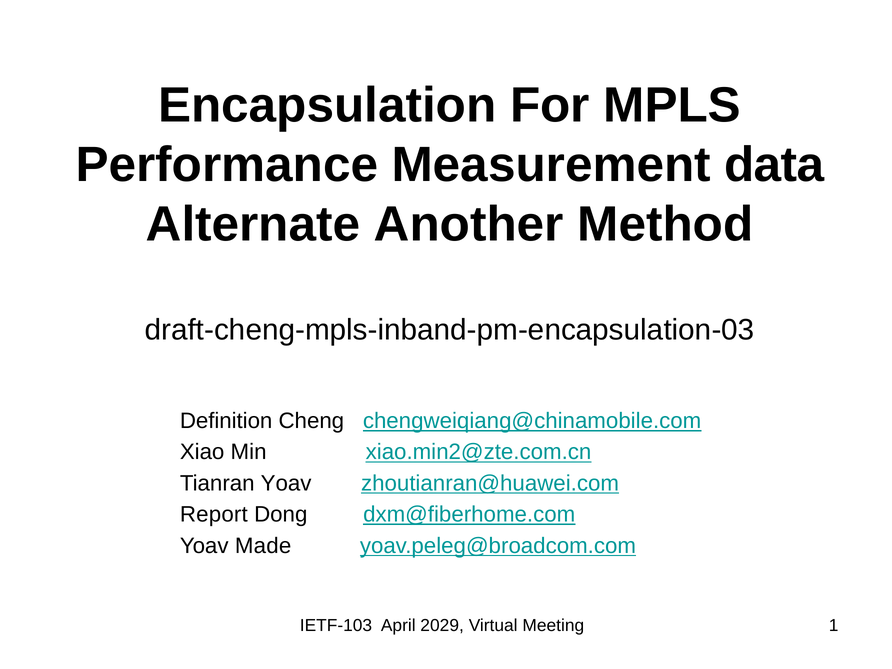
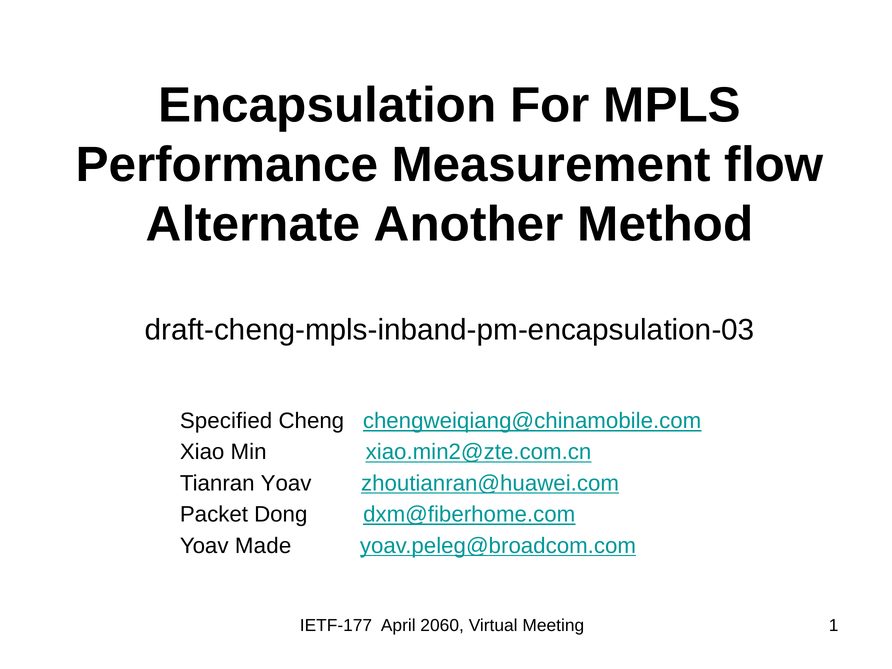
data: data -> flow
Definition: Definition -> Specified
Report: Report -> Packet
IETF-103: IETF-103 -> IETF-177
2029: 2029 -> 2060
